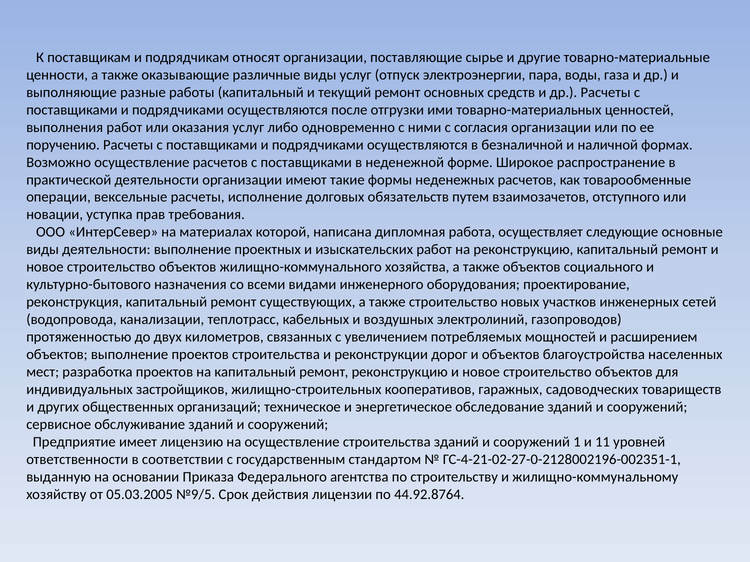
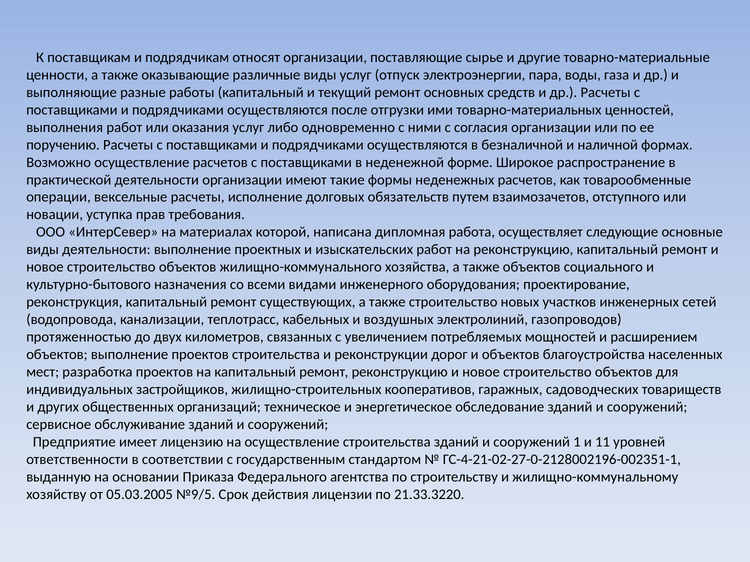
44.92.8764: 44.92.8764 -> 21.33.3220
